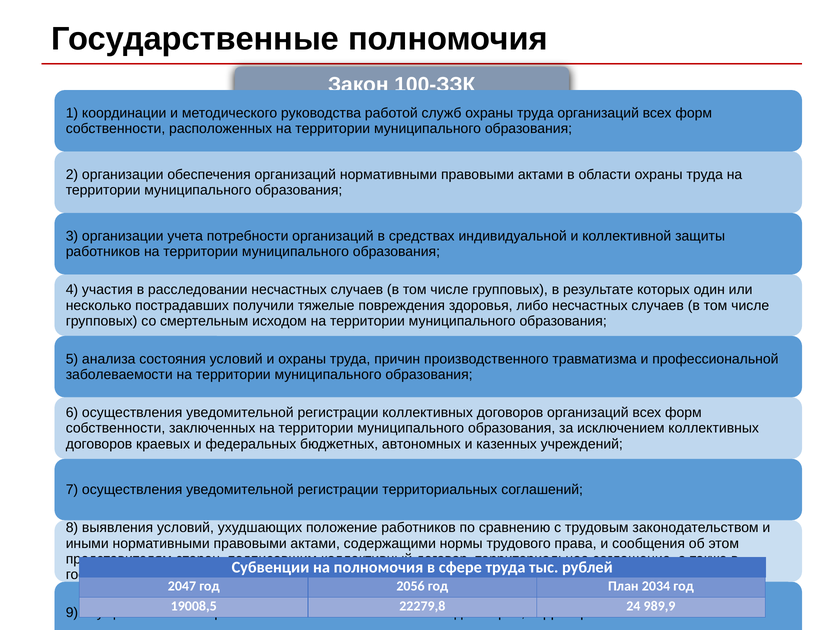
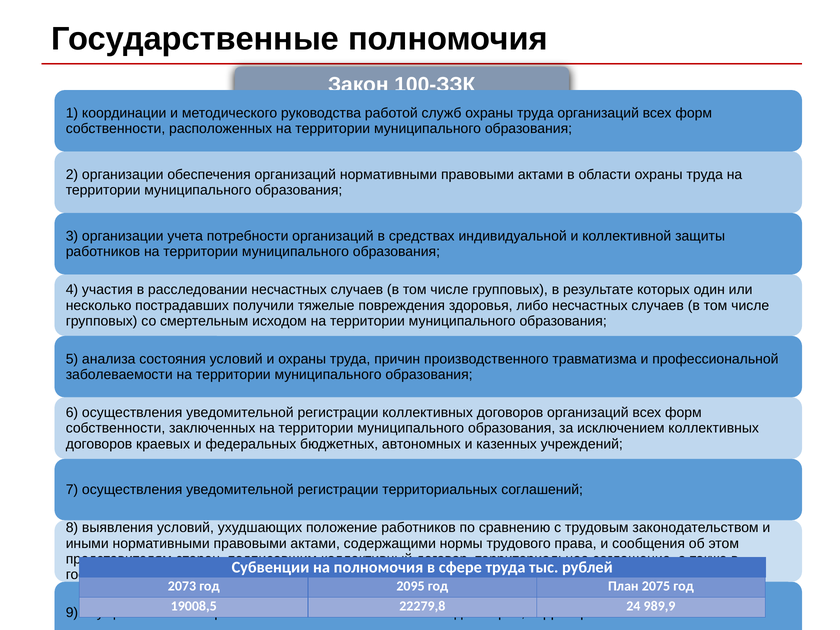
2047: 2047 -> 2073
2056: 2056 -> 2095
2034: 2034 -> 2075
